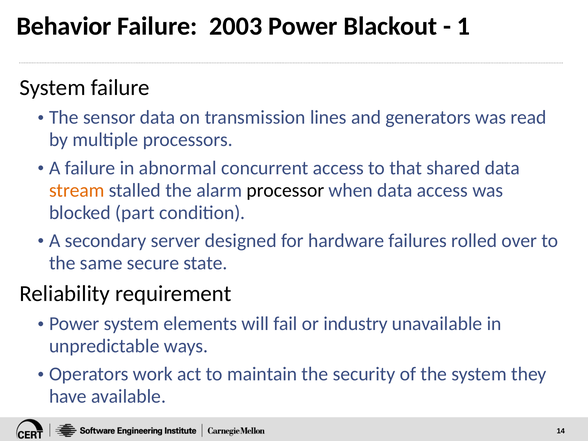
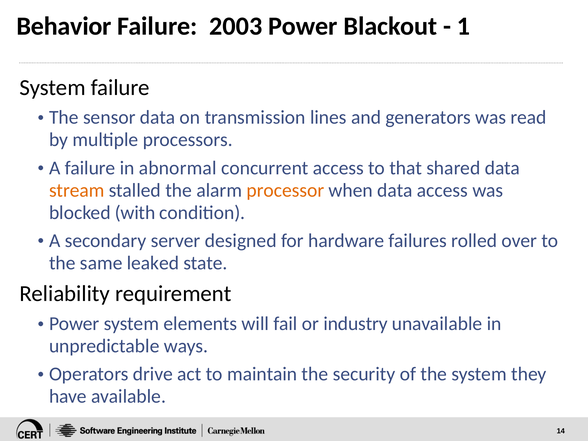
processor colour: black -> orange
part: part -> with
secure: secure -> leaked
work: work -> drive
